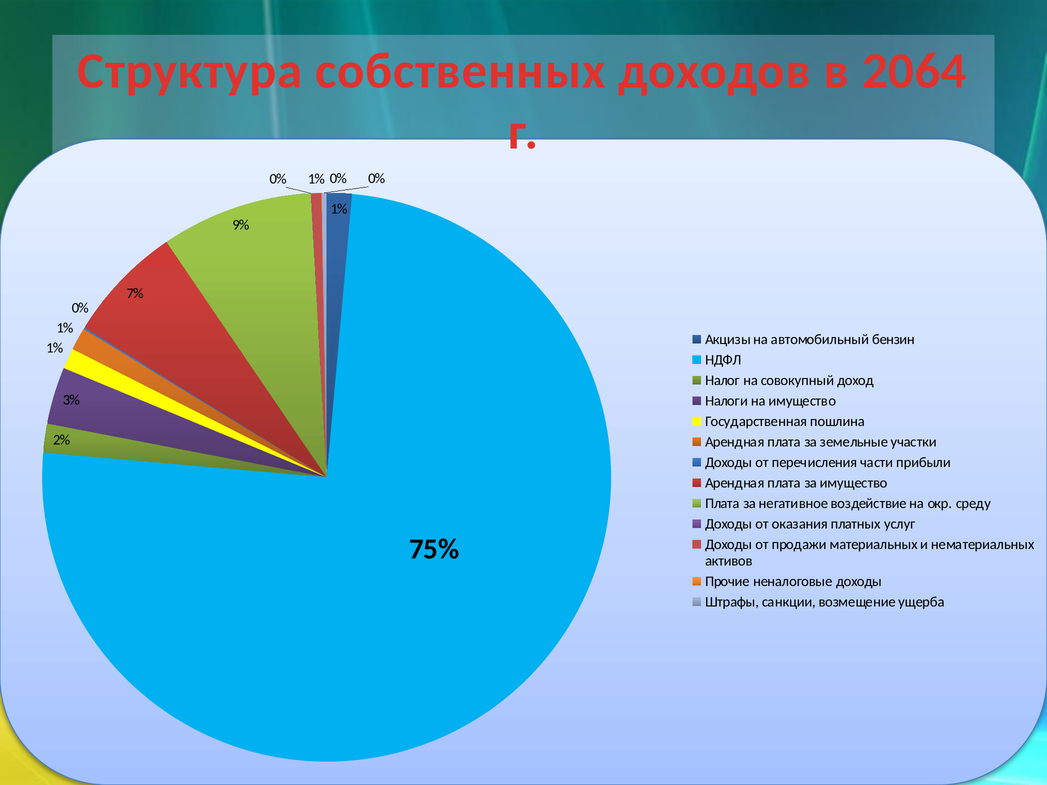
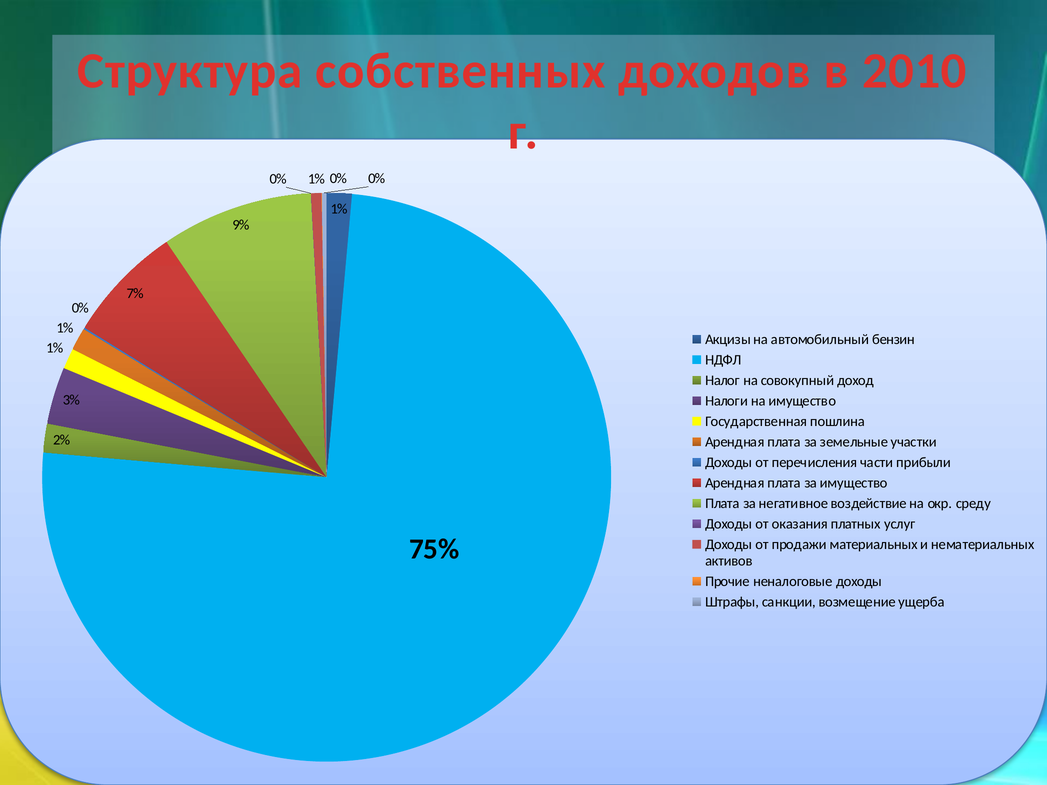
2064: 2064 -> 2010
